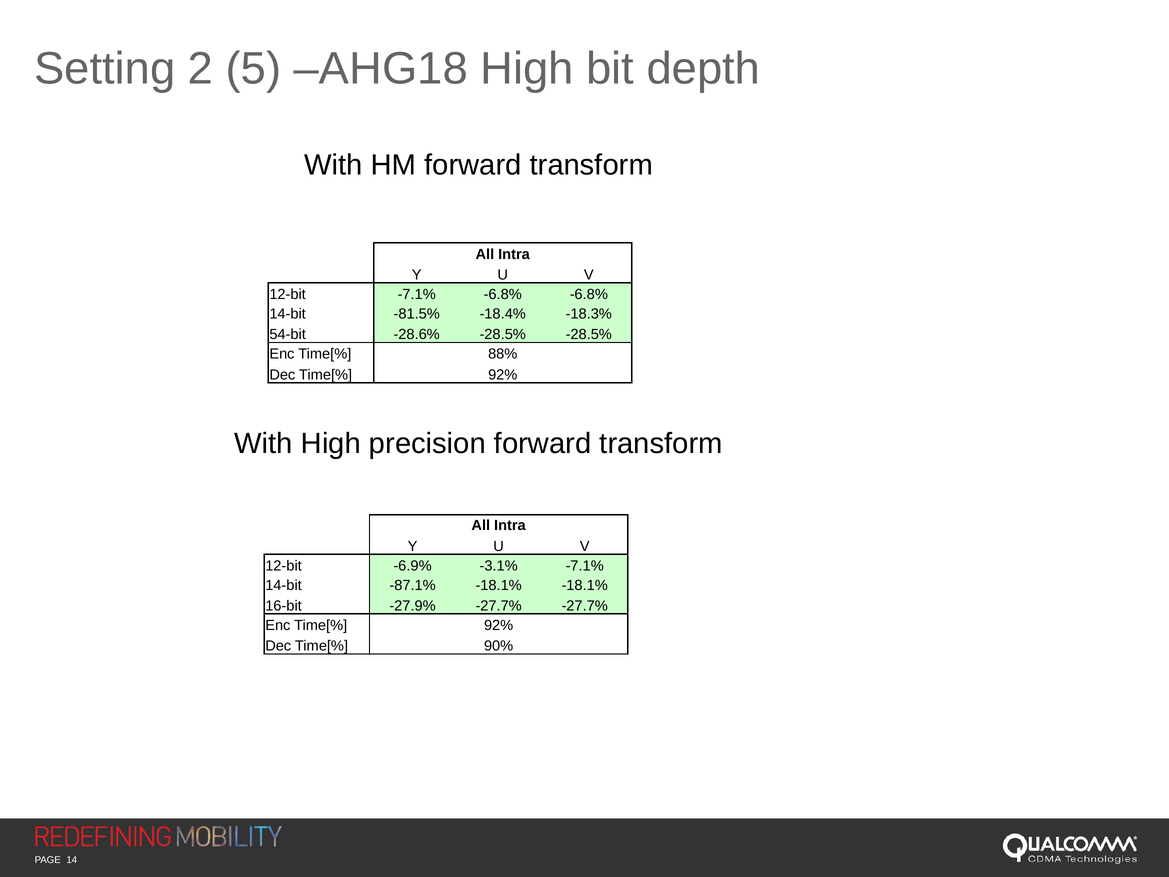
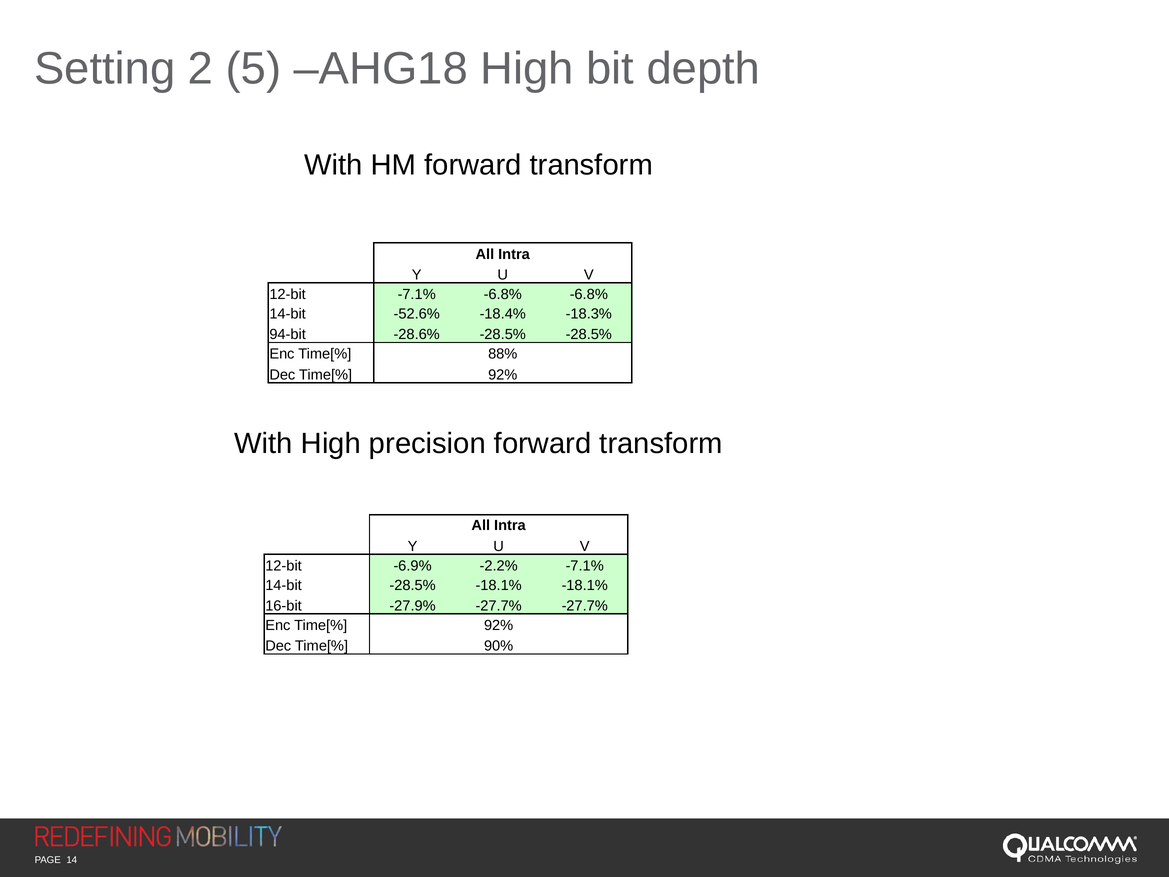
-81.5%: -81.5% -> -52.6%
54-bit: 54-bit -> 94-bit
-3.1%: -3.1% -> -2.2%
14-bit -87.1%: -87.1% -> -28.5%
